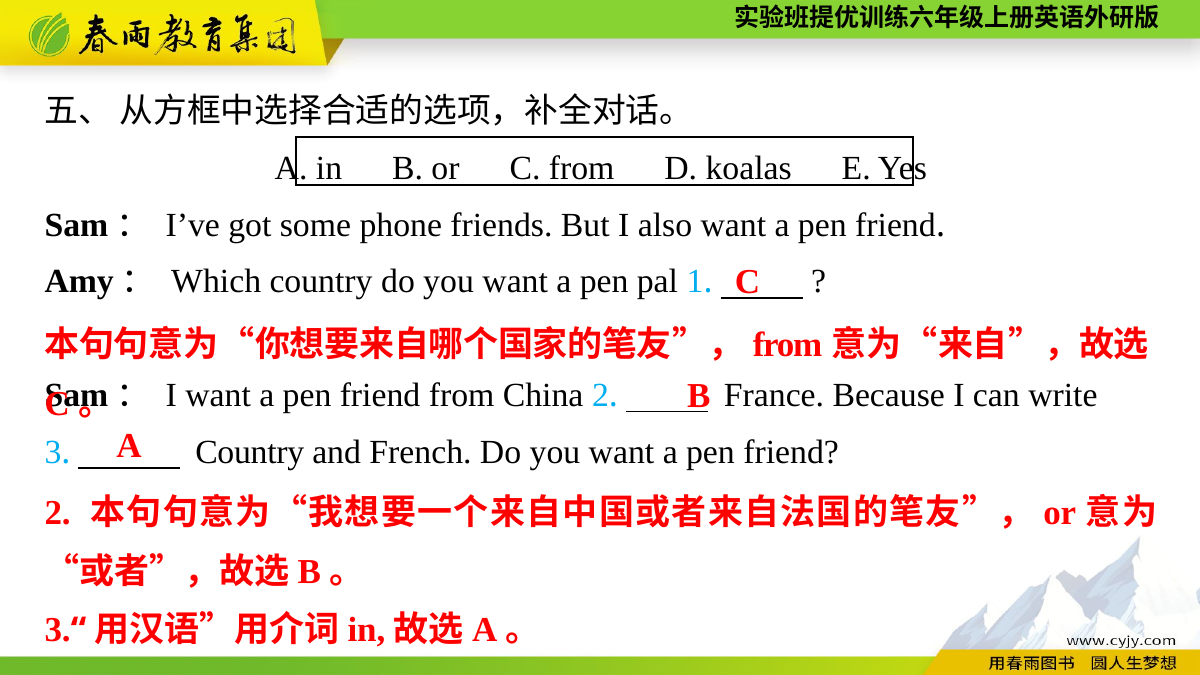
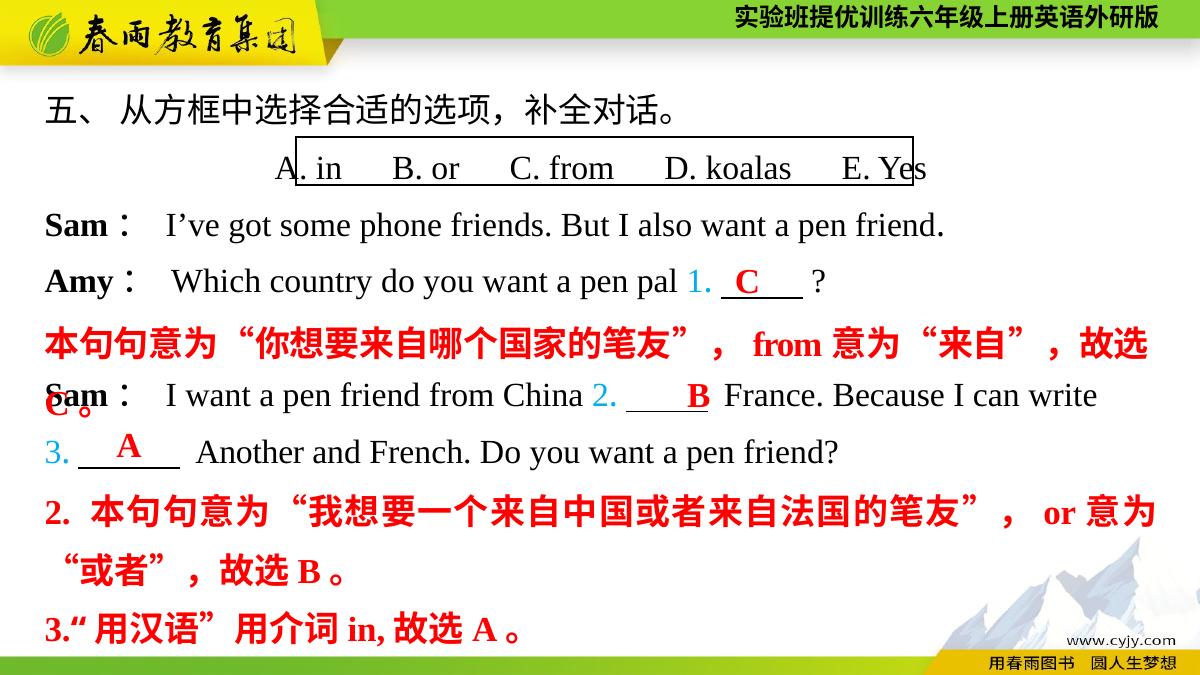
Country at (250, 452): Country -> Another
